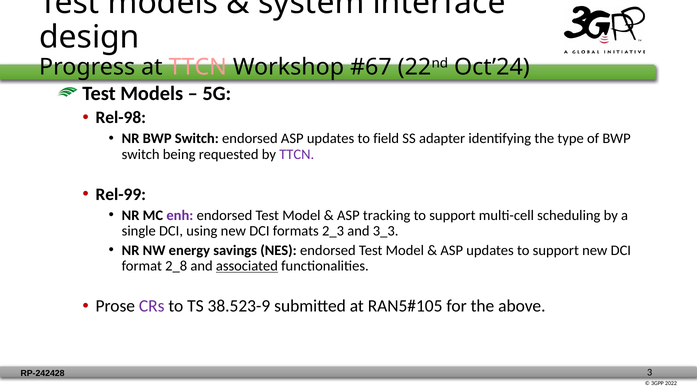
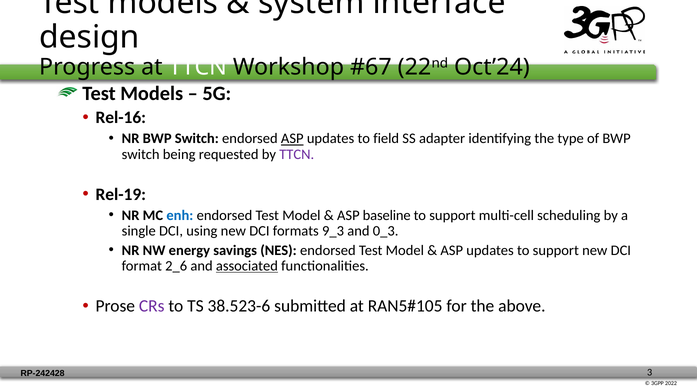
TTCN at (198, 67) colour: pink -> white
Rel-98: Rel-98 -> Rel-16
ASP at (292, 139) underline: none -> present
Rel-99: Rel-99 -> Rel-19
enh colour: purple -> blue
tracking: tracking -> baseline
2_3: 2_3 -> 9_3
3_3: 3_3 -> 0_3
2_8: 2_8 -> 2_6
38.523-9: 38.523-9 -> 38.523-6
